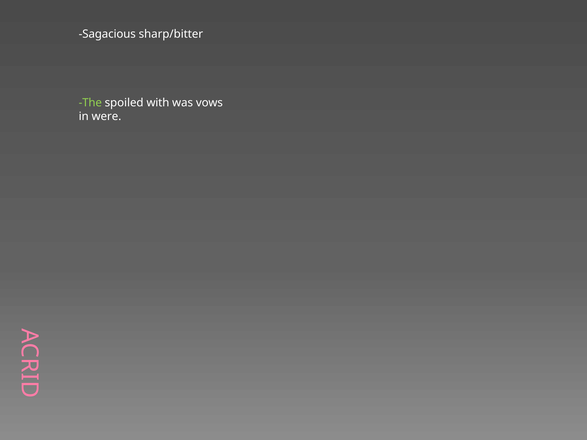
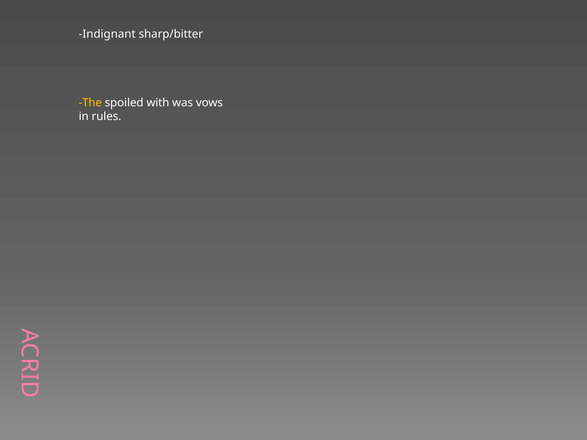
Sagacious: Sagacious -> Indignant
The colour: light green -> yellow
were: were -> rules
